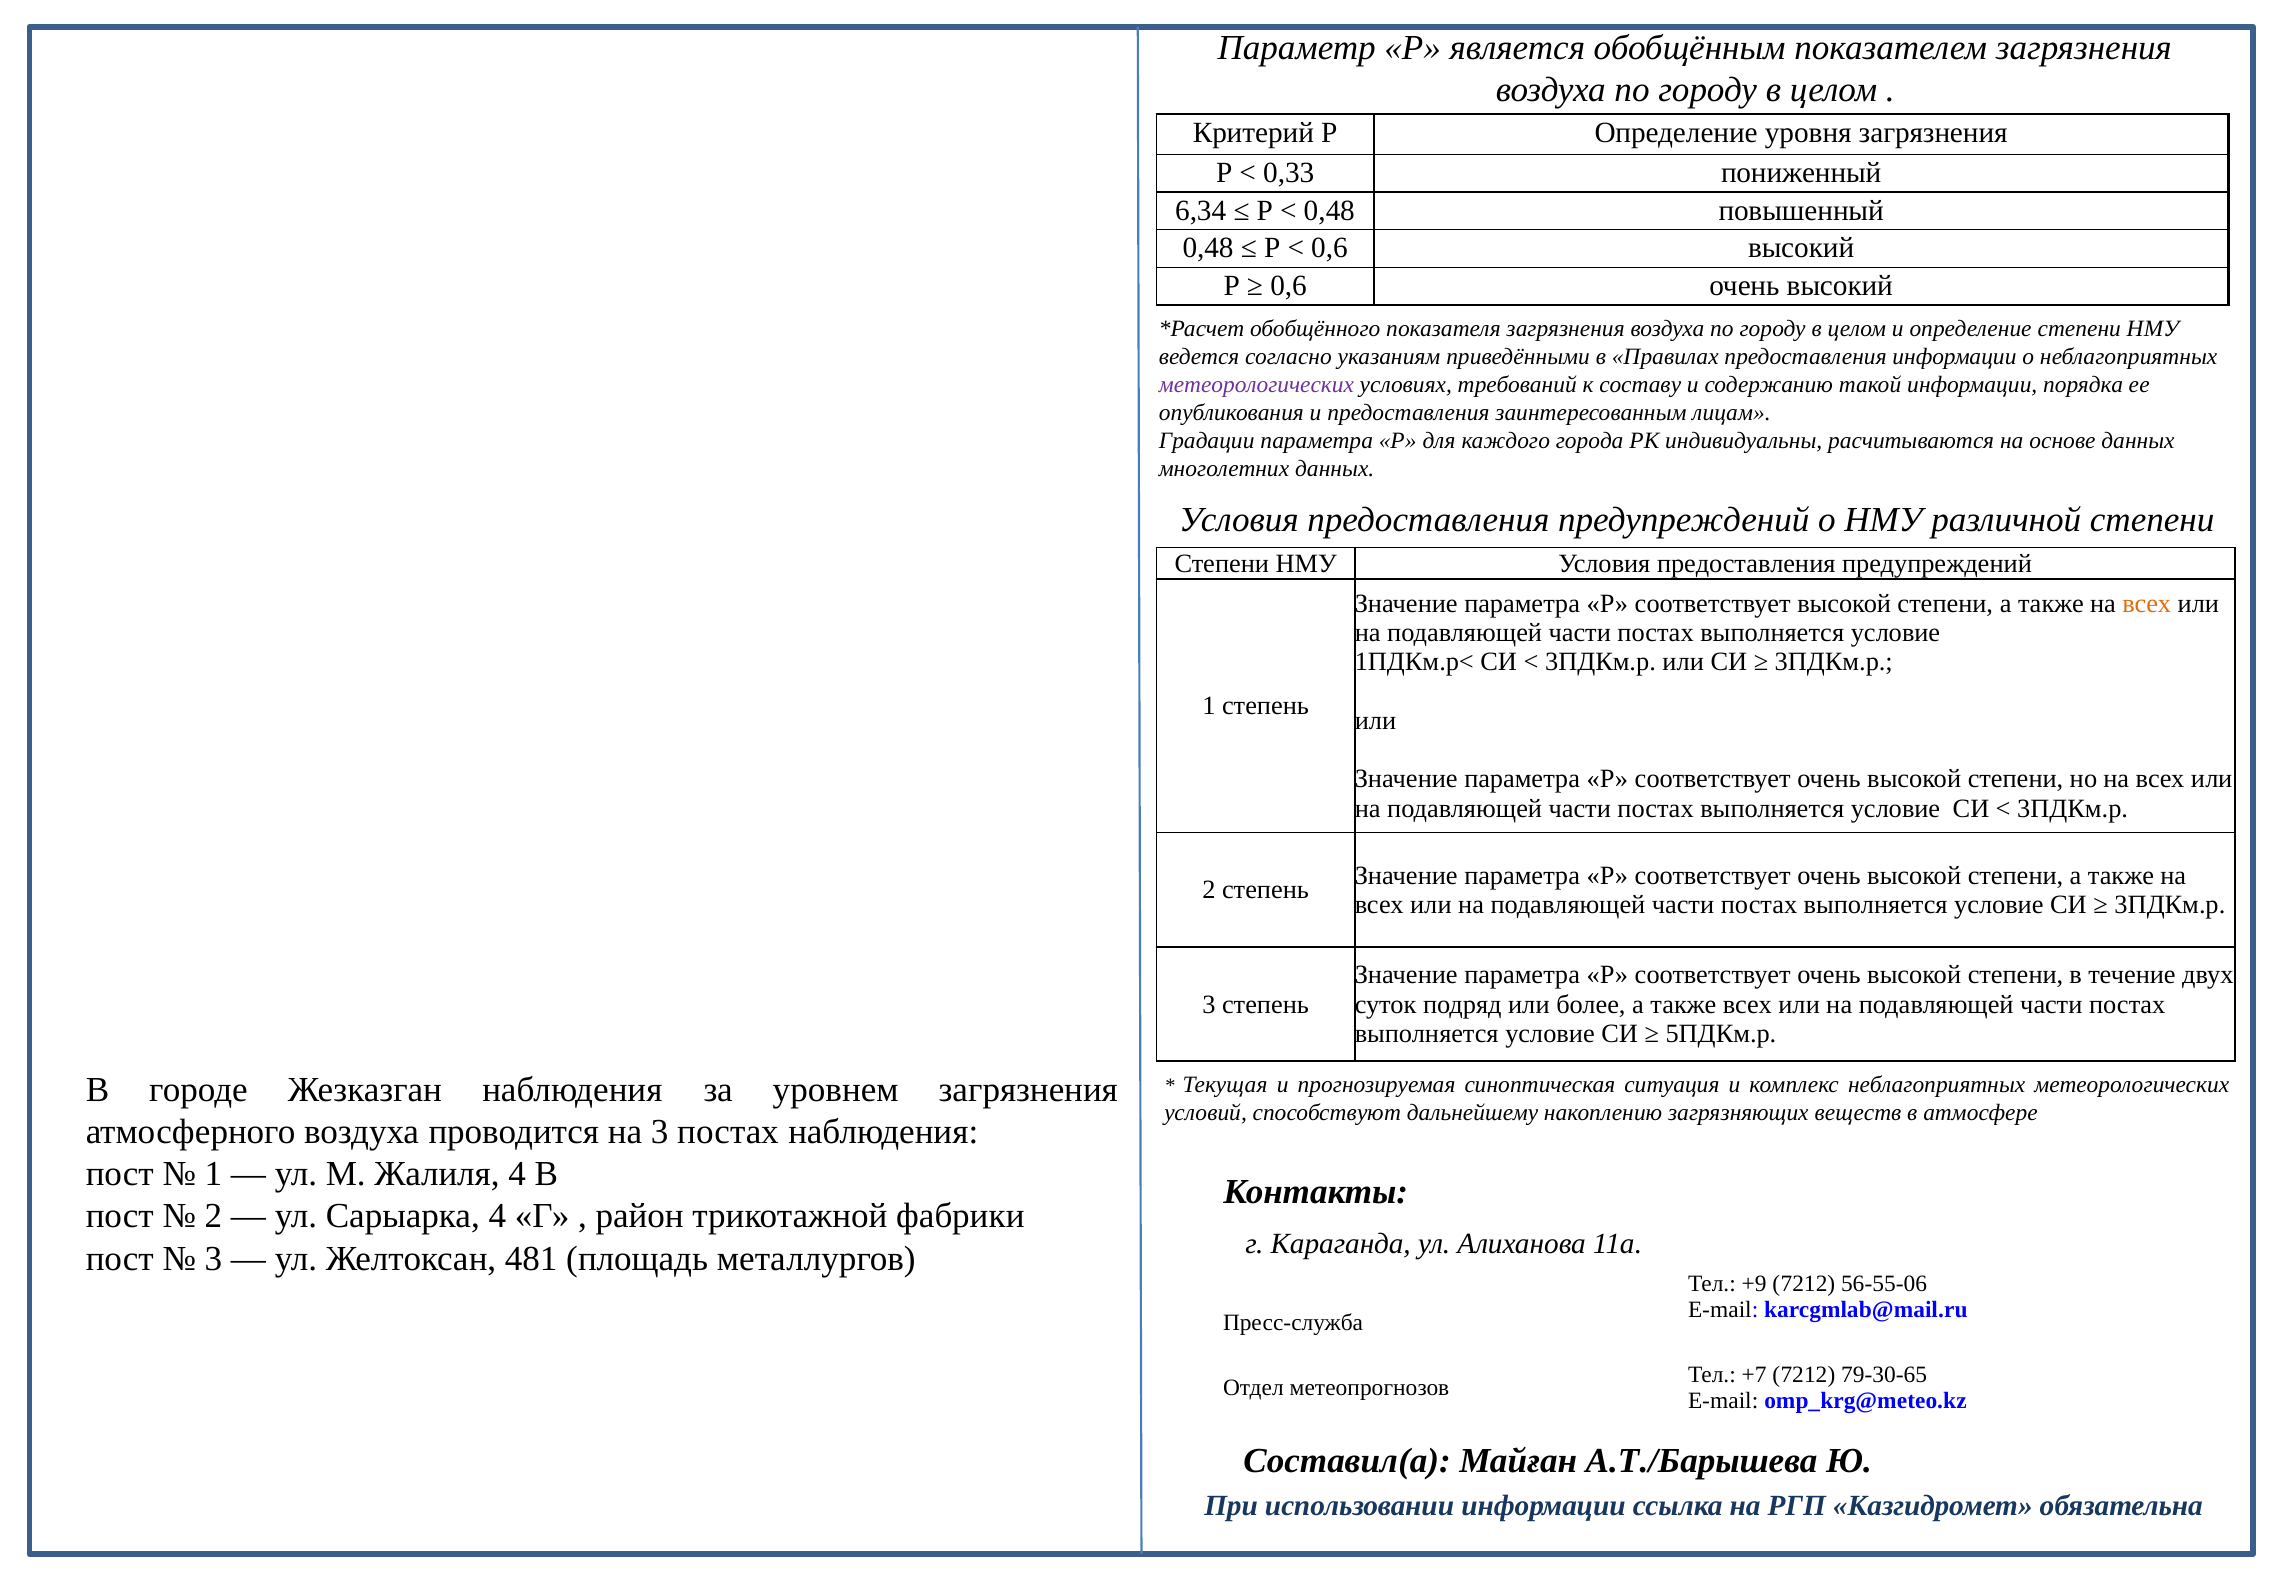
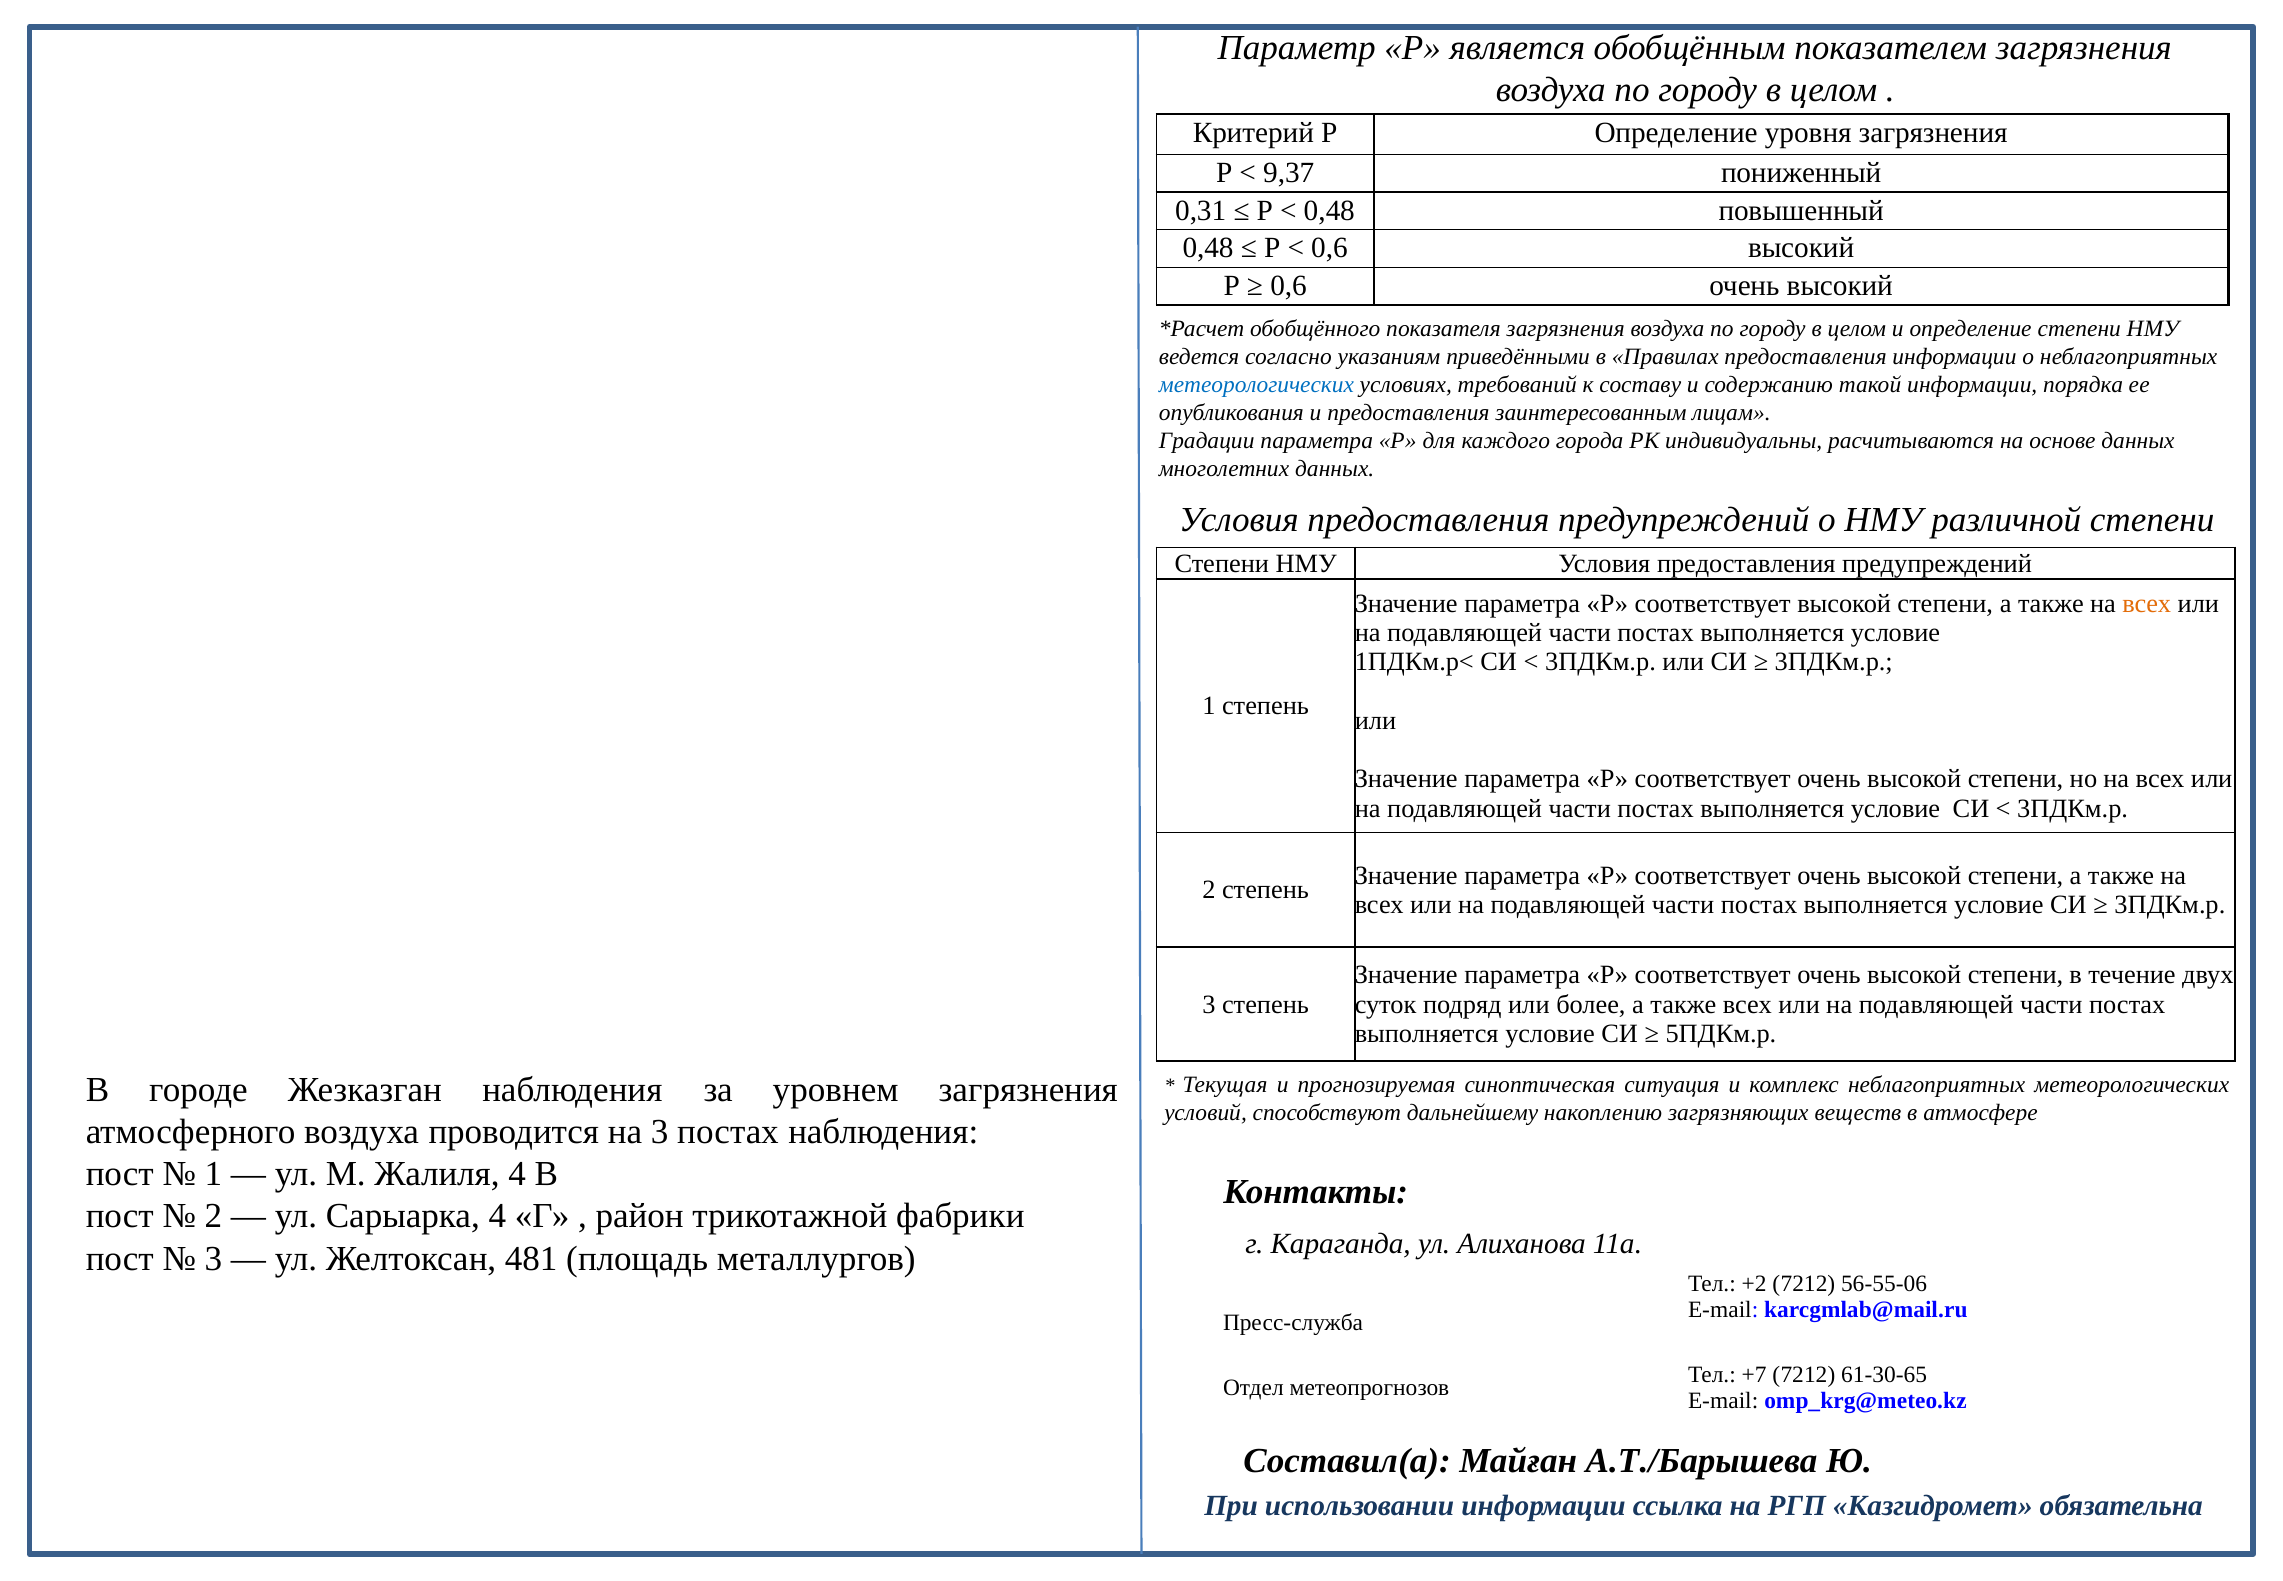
0,33: 0,33 -> 9,37
6,34: 6,34 -> 0,31
метеорологических at (1256, 385) colour: purple -> blue
+9: +9 -> +2
79-30-65: 79-30-65 -> 61-30-65
